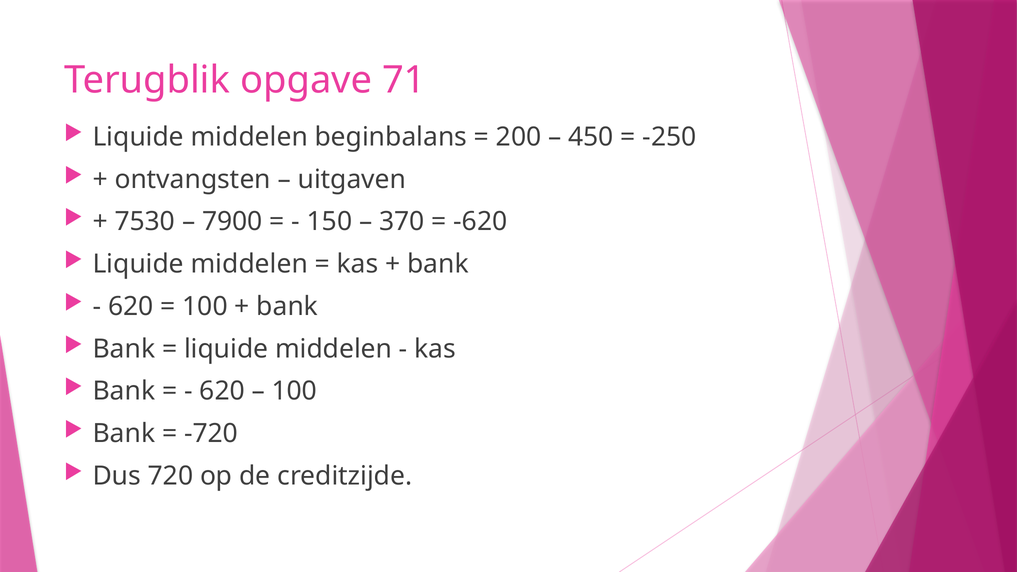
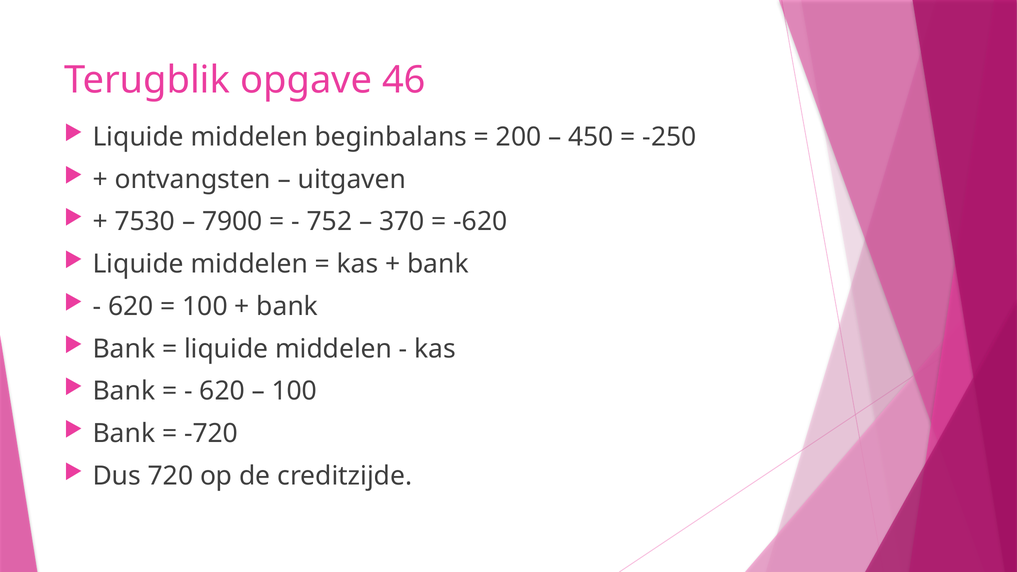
71: 71 -> 46
150: 150 -> 752
